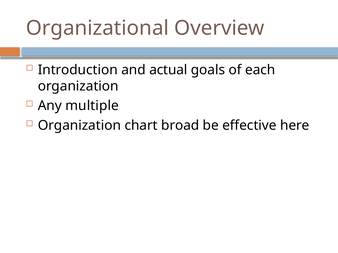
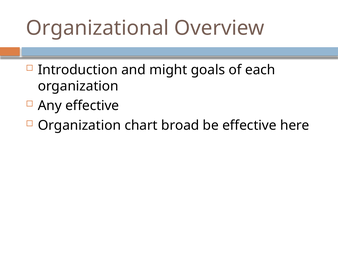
actual: actual -> might
Any multiple: multiple -> effective
